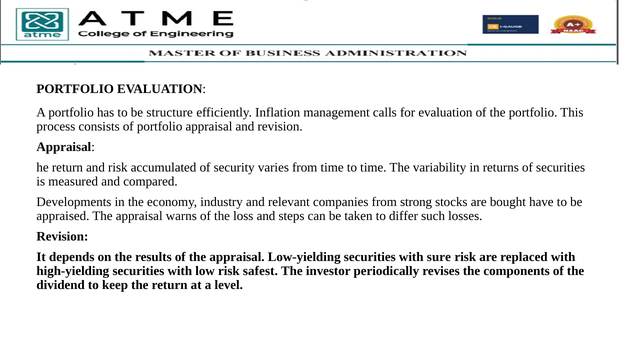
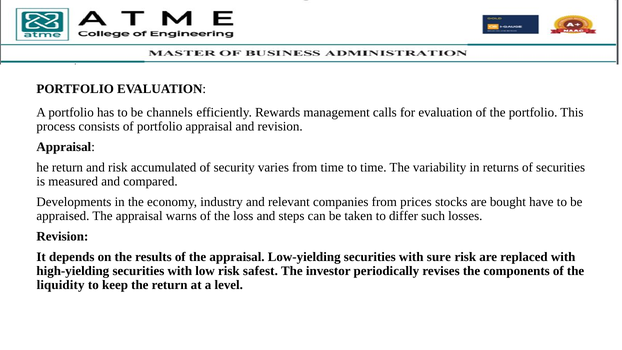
structure: structure -> channels
Inflation: Inflation -> Rewards
strong: strong -> prices
dividend: dividend -> liquidity
